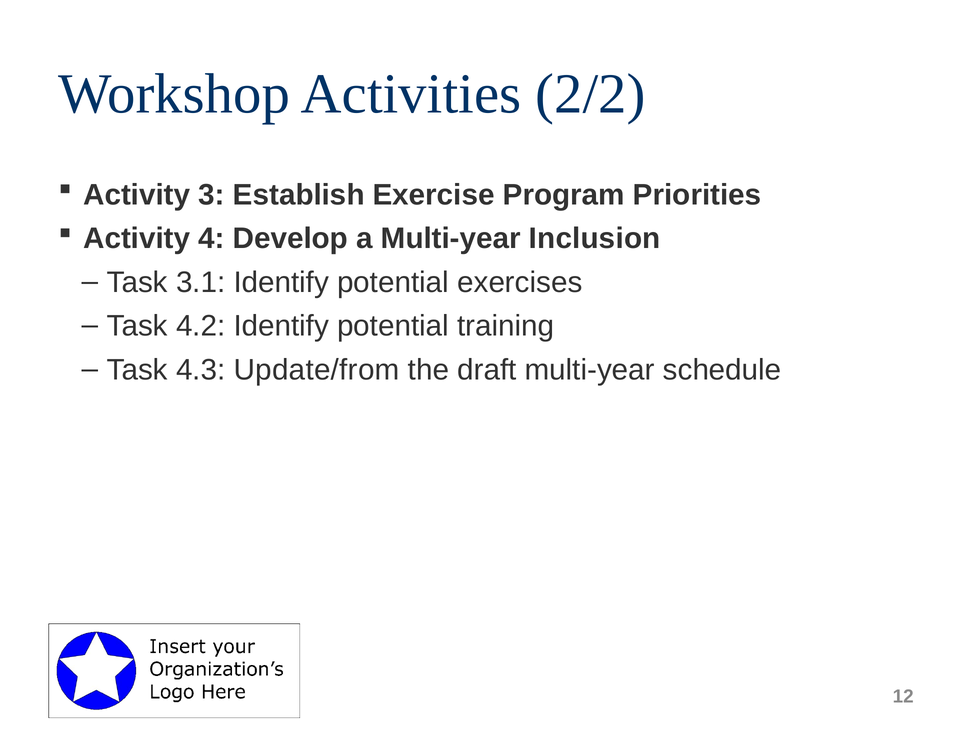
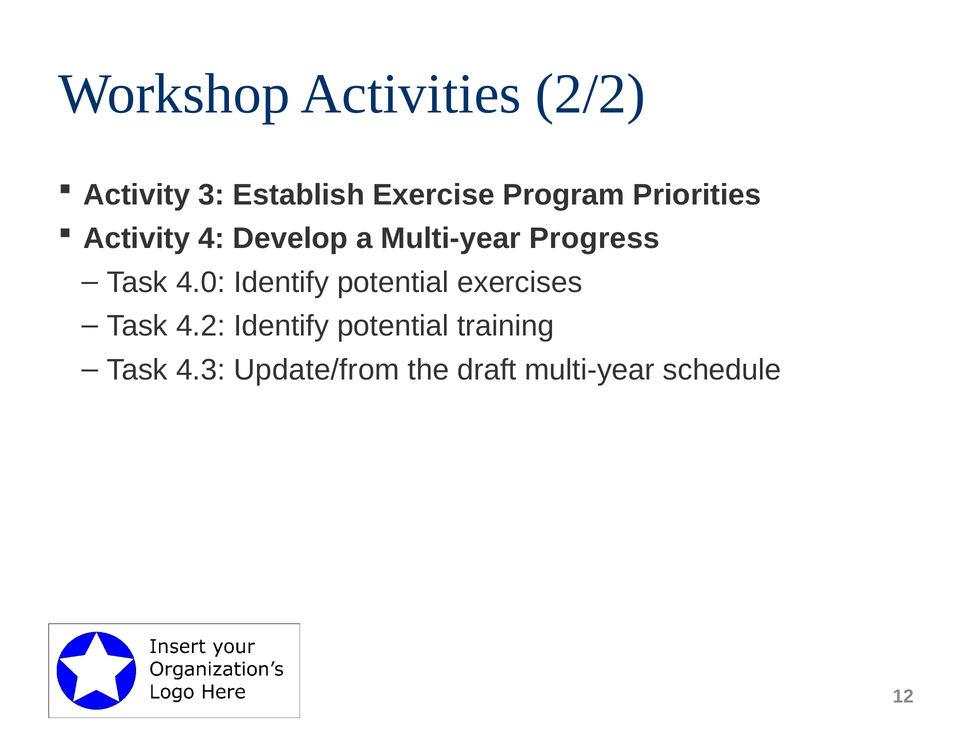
Inclusion: Inclusion -> Progress
3.1: 3.1 -> 4.0
